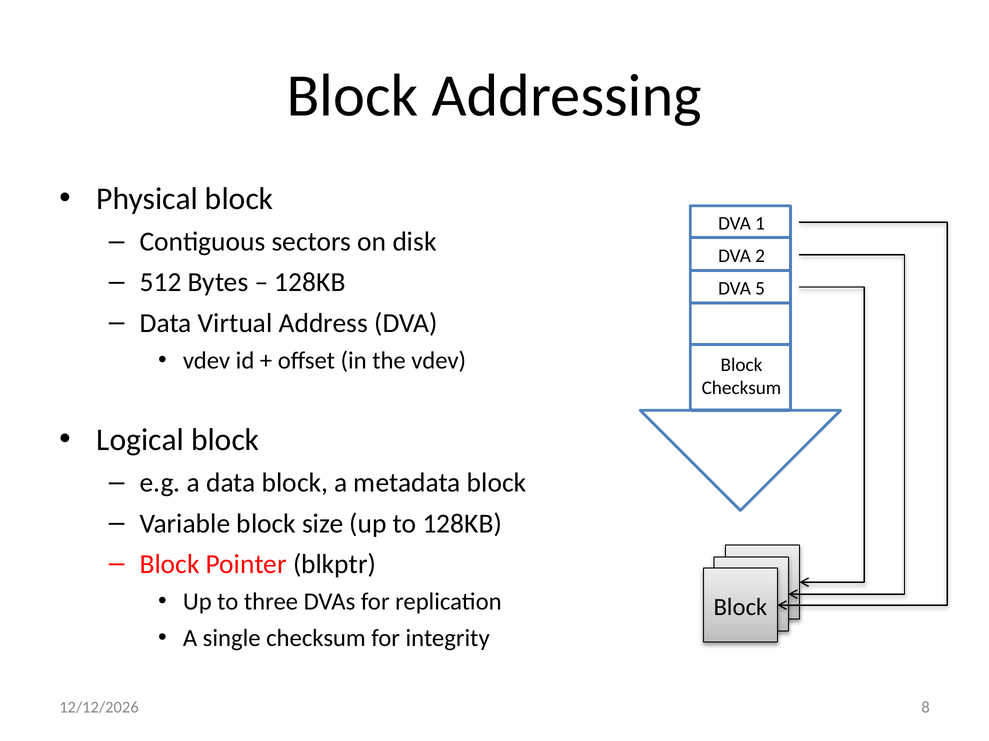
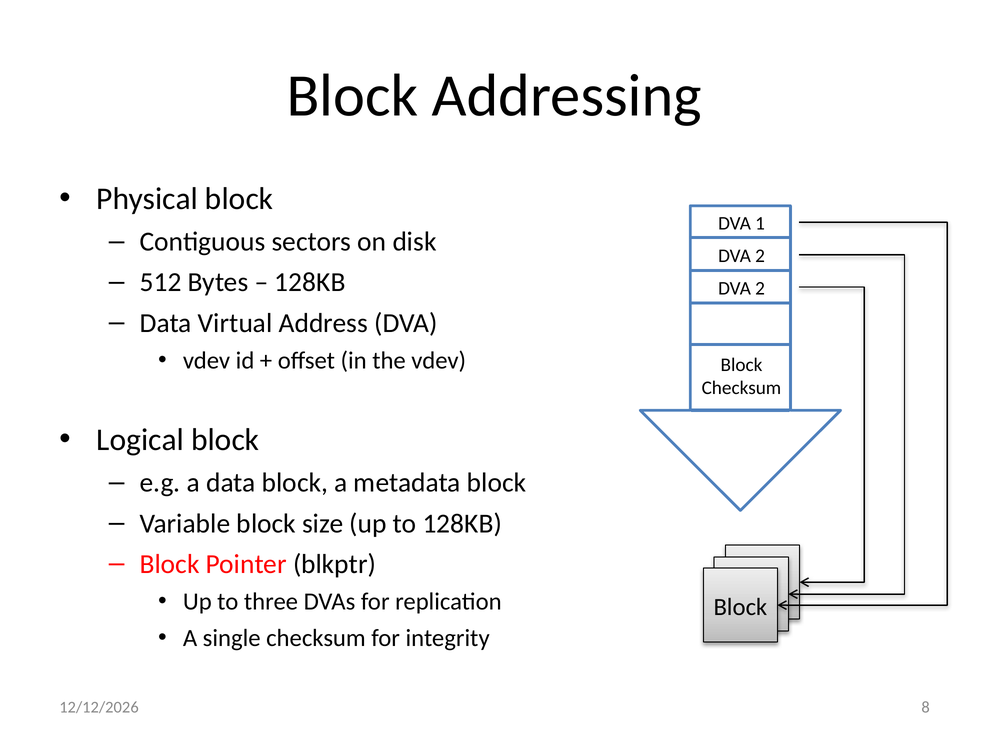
5 at (760, 289): 5 -> 2
